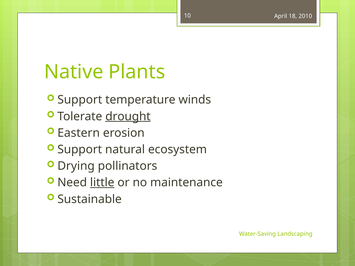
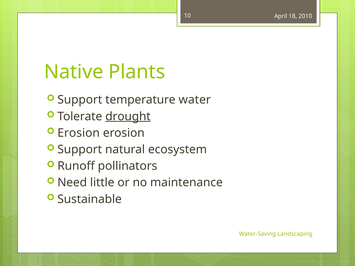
winds: winds -> water
Eastern at (79, 133): Eastern -> Erosion
Drying: Drying -> Runoff
little underline: present -> none
